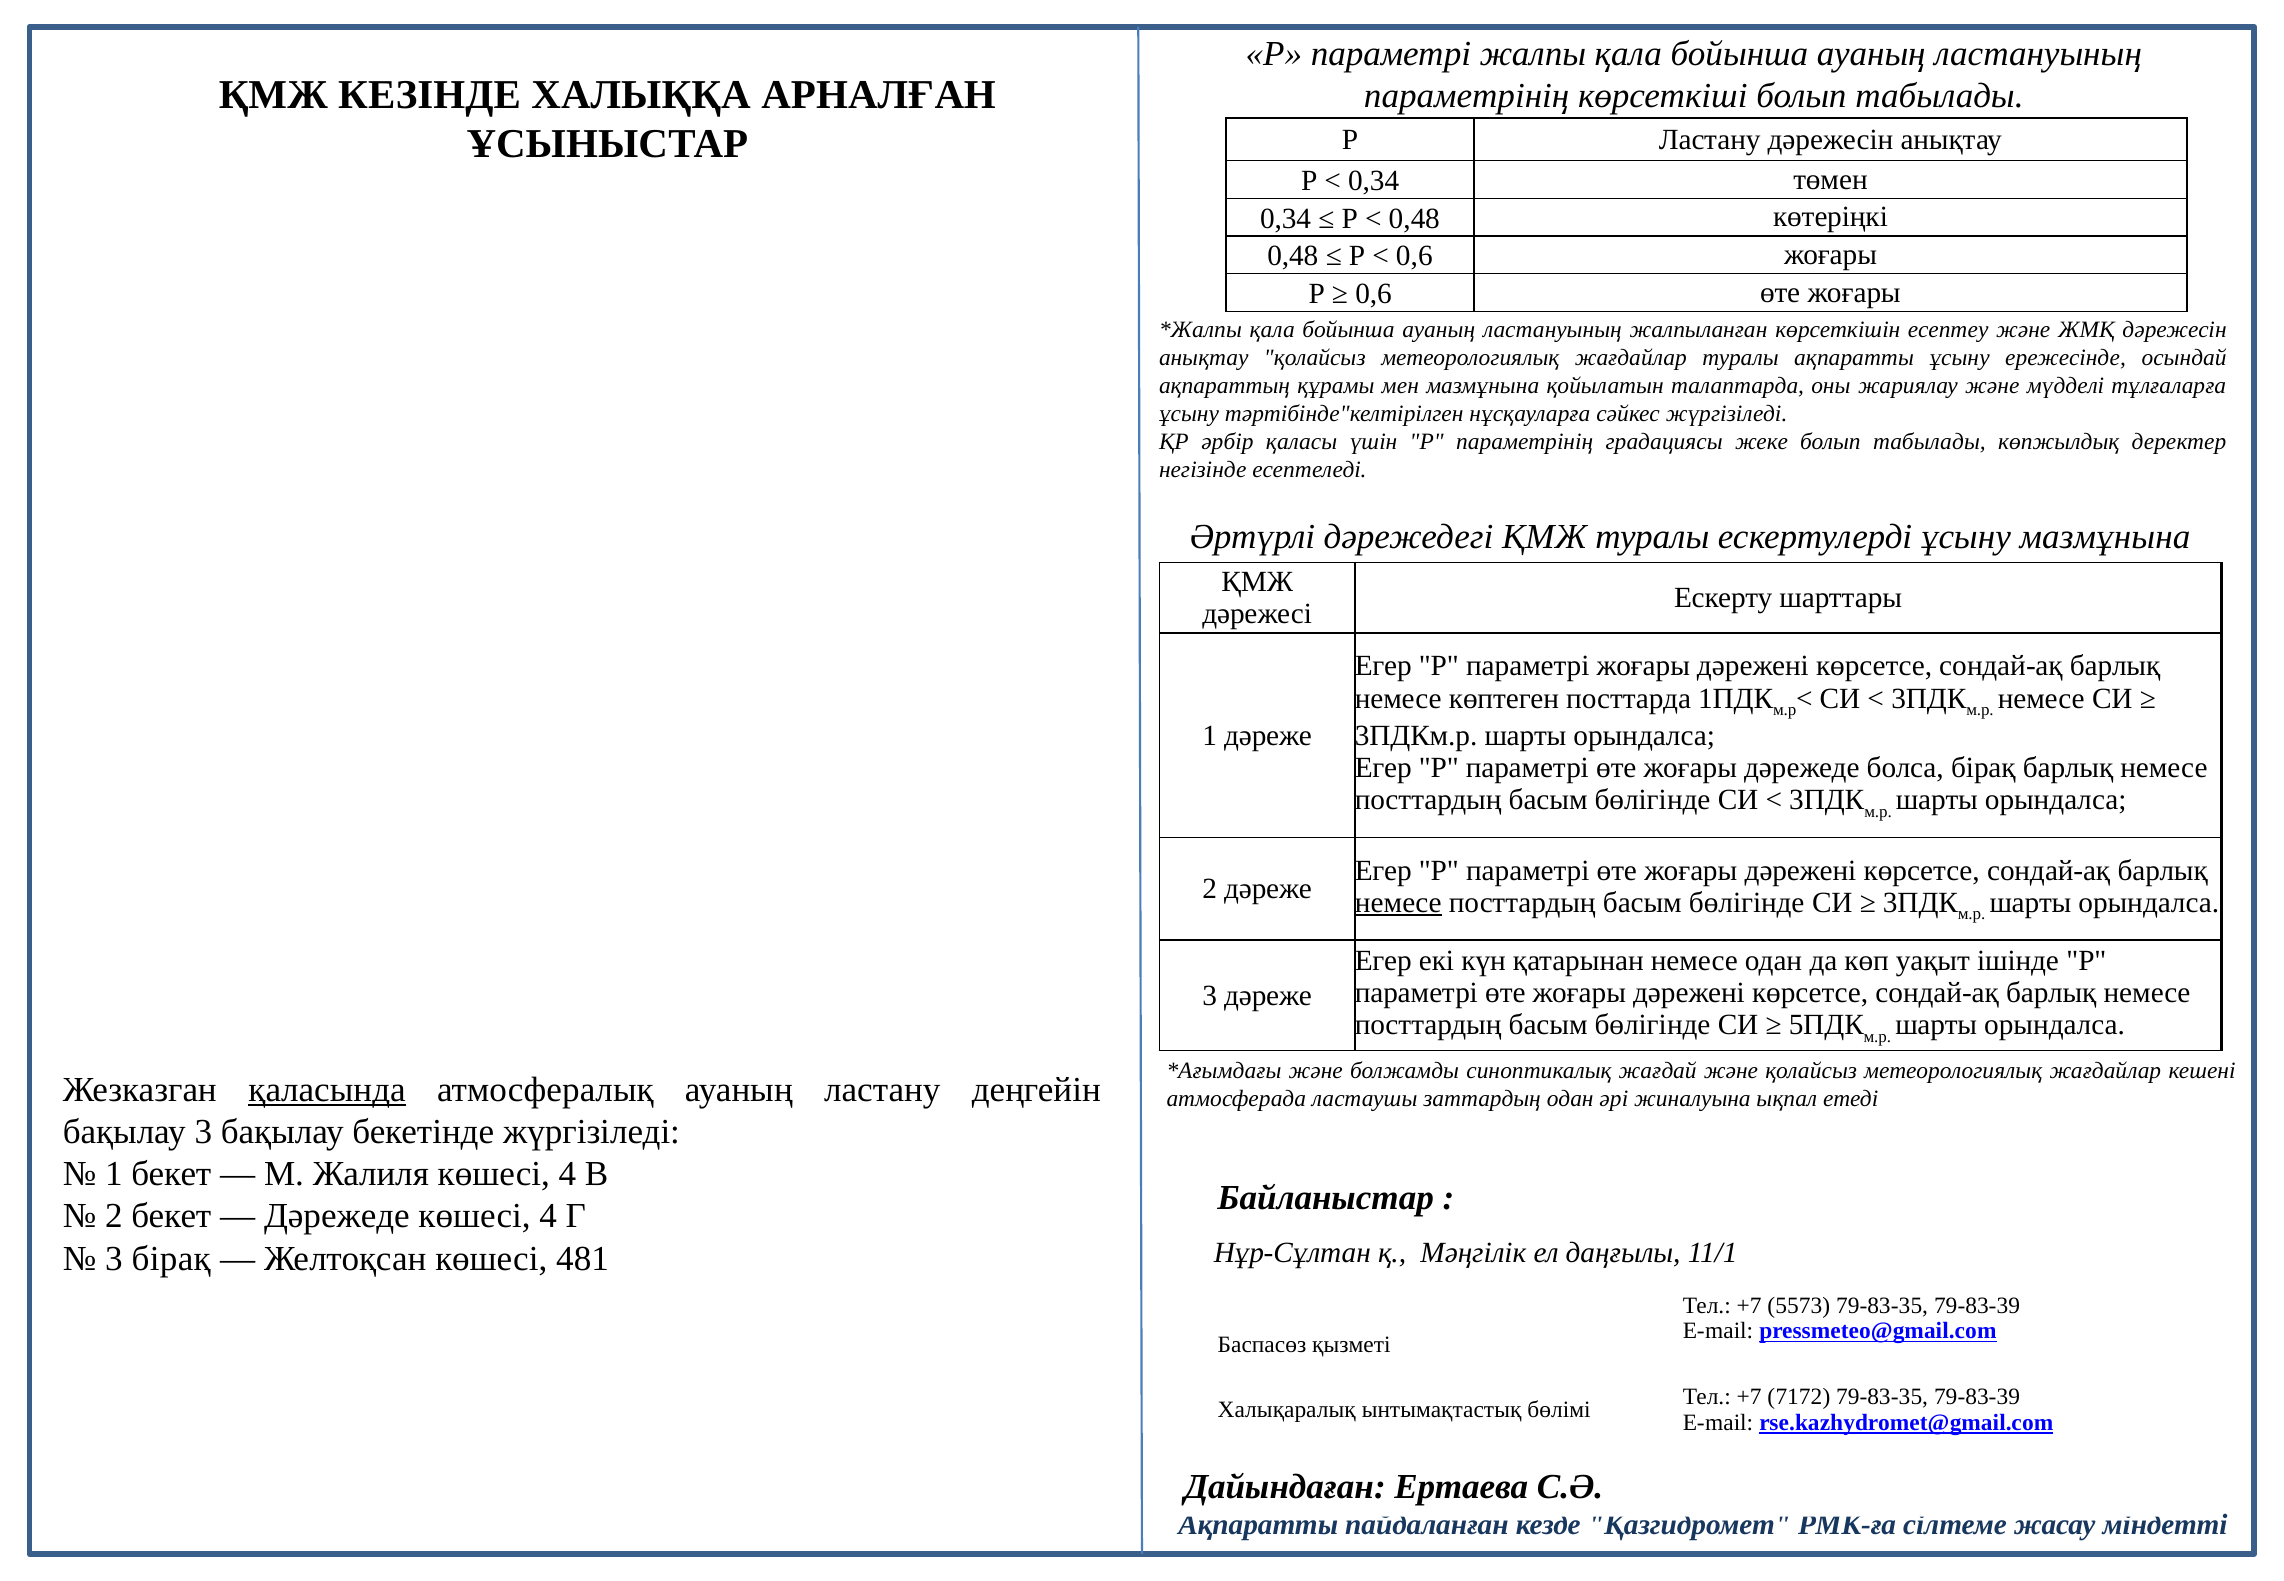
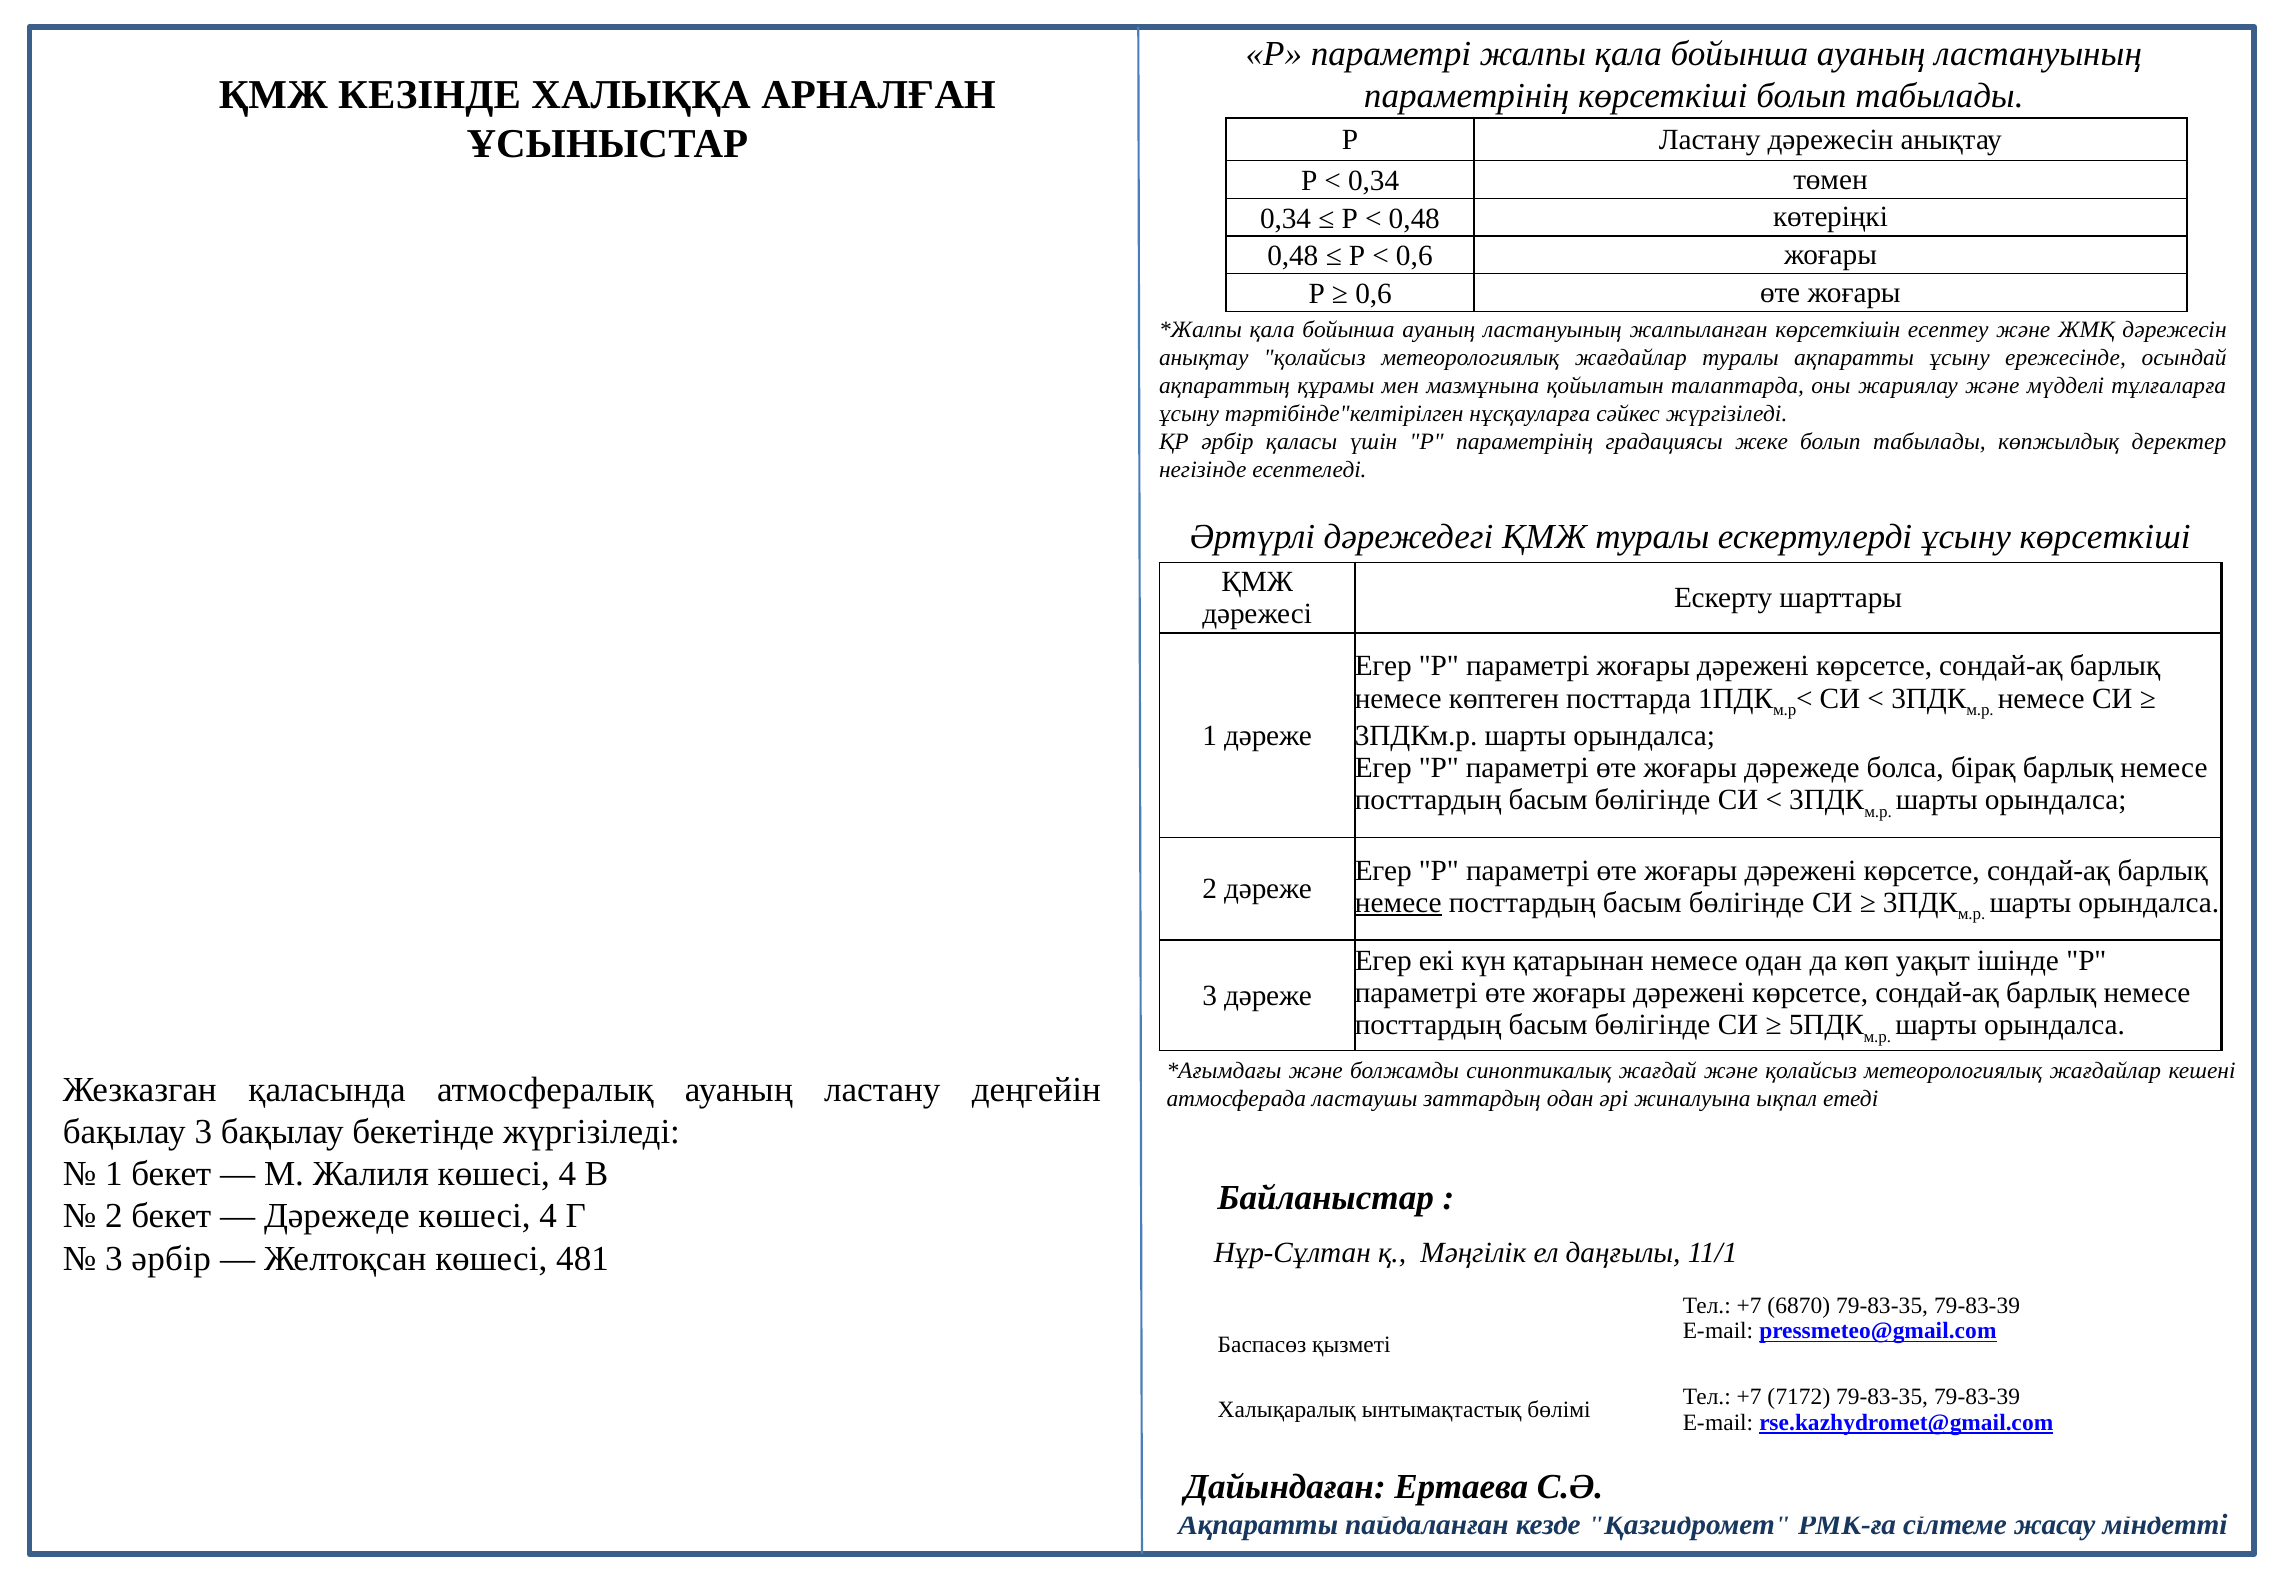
ұсыну мазмұнына: мазмұнына -> көрсеткіші
қаласында underline: present -> none
3 бірақ: бірақ -> әрбір
5573: 5573 -> 6870
